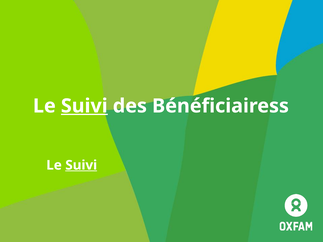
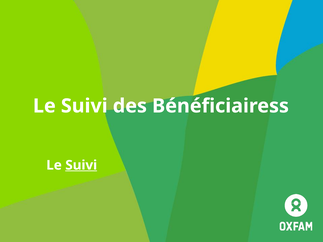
Suivi at (84, 106) underline: present -> none
